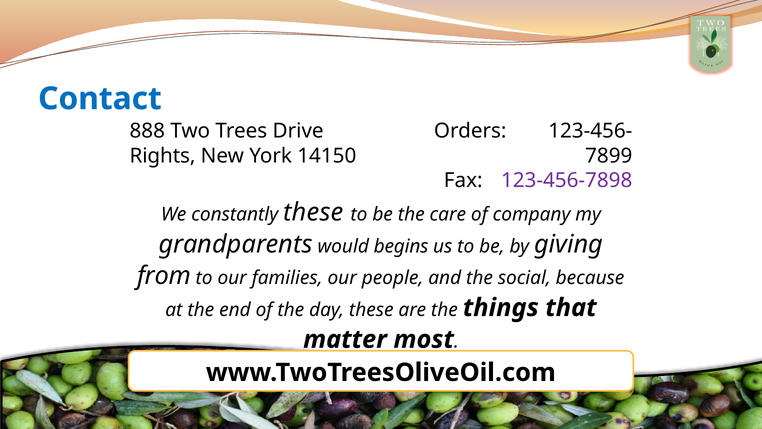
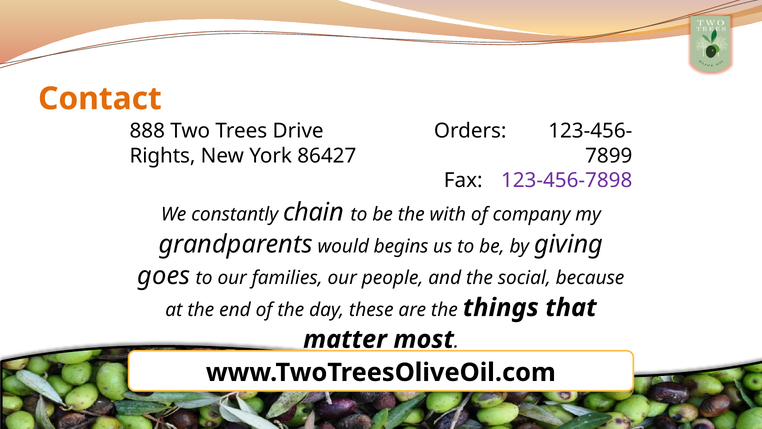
Contact colour: blue -> orange
14150: 14150 -> 86427
constantly these: these -> chain
care: care -> with
from: from -> goes
